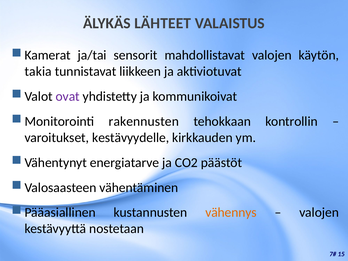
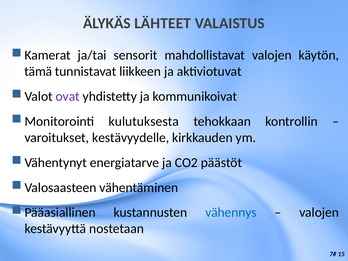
takia: takia -> tämä
rakennusten: rakennusten -> kulutuksesta
vähennys colour: orange -> blue
